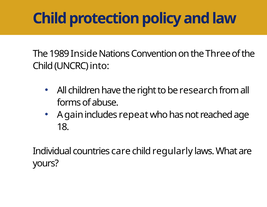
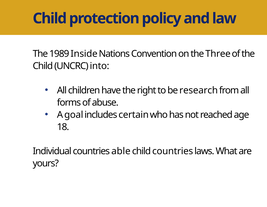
gain: gain -> goal
repeat: repeat -> certain
care: care -> able
child regularly: regularly -> countries
